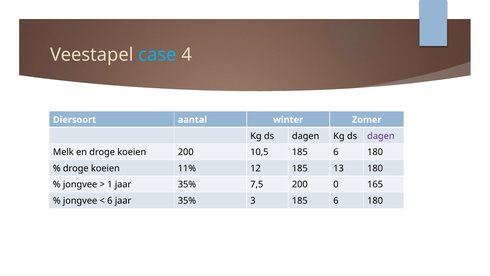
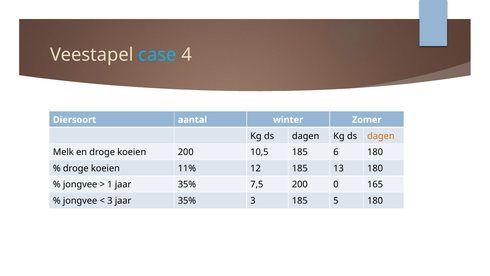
dagen at (381, 136) colour: purple -> orange
6 at (110, 201): 6 -> 3
3 185 6: 6 -> 5
